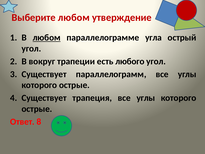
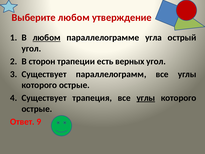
вокруг: вокруг -> сторон
любого: любого -> верных
углы at (146, 98) underline: none -> present
8: 8 -> 9
